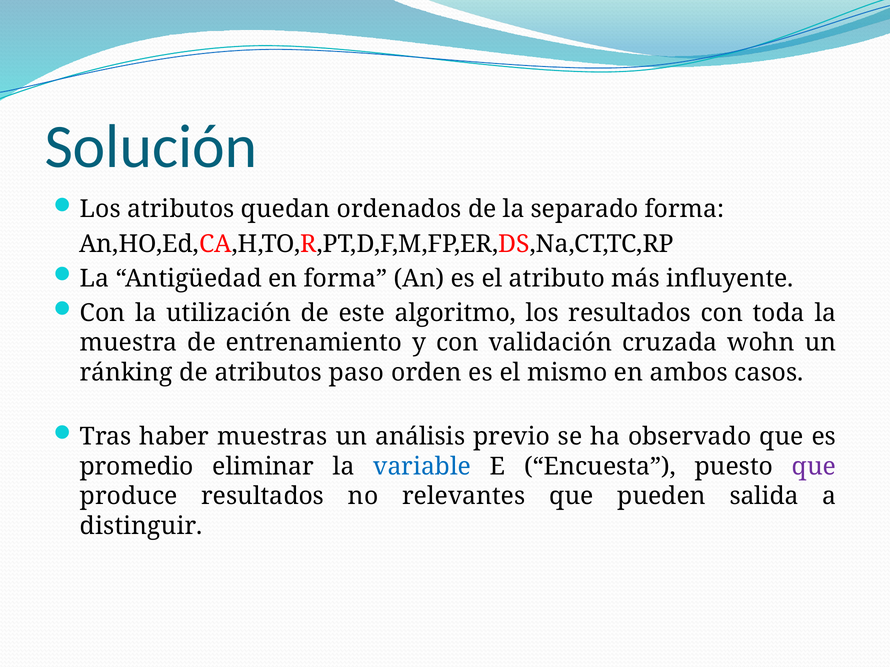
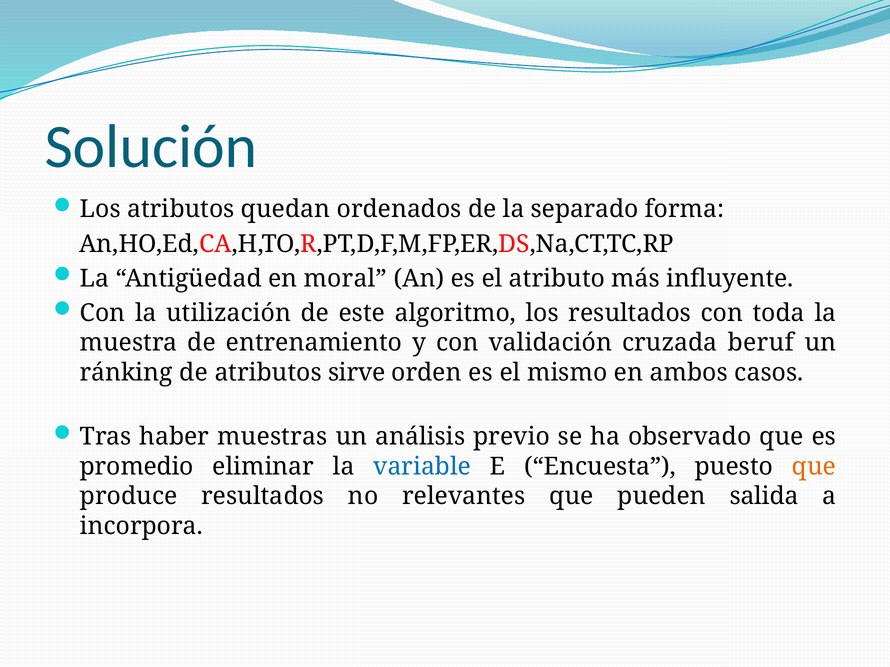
en forma: forma -> moral
wohn: wohn -> beruf
paso: paso -> sirve
que at (814, 467) colour: purple -> orange
distinguir: distinguir -> incorpora
